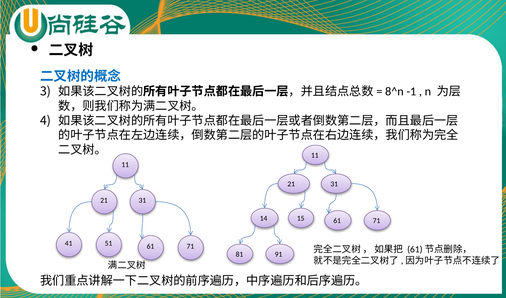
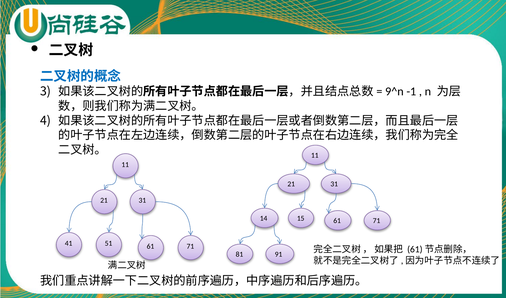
8^n: 8^n -> 9^n
